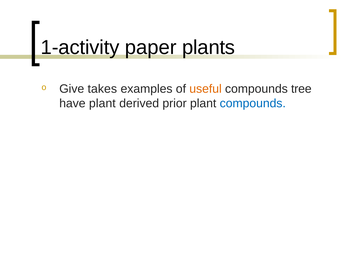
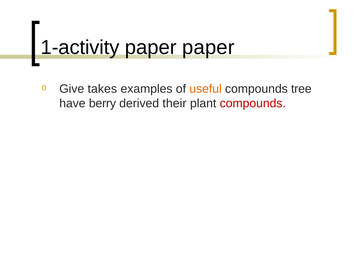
paper plants: plants -> paper
have plant: plant -> berry
prior: prior -> their
compounds at (253, 103) colour: blue -> red
